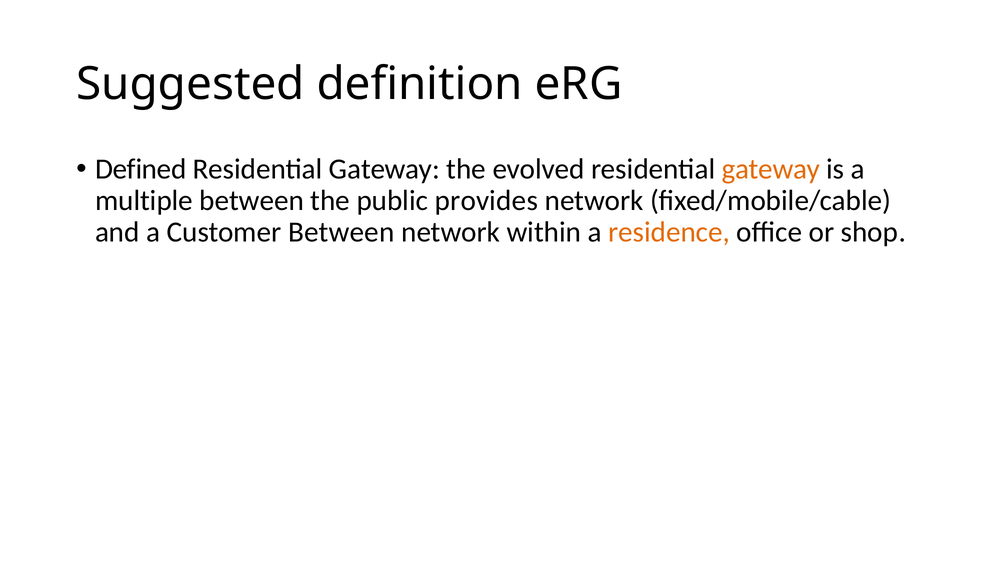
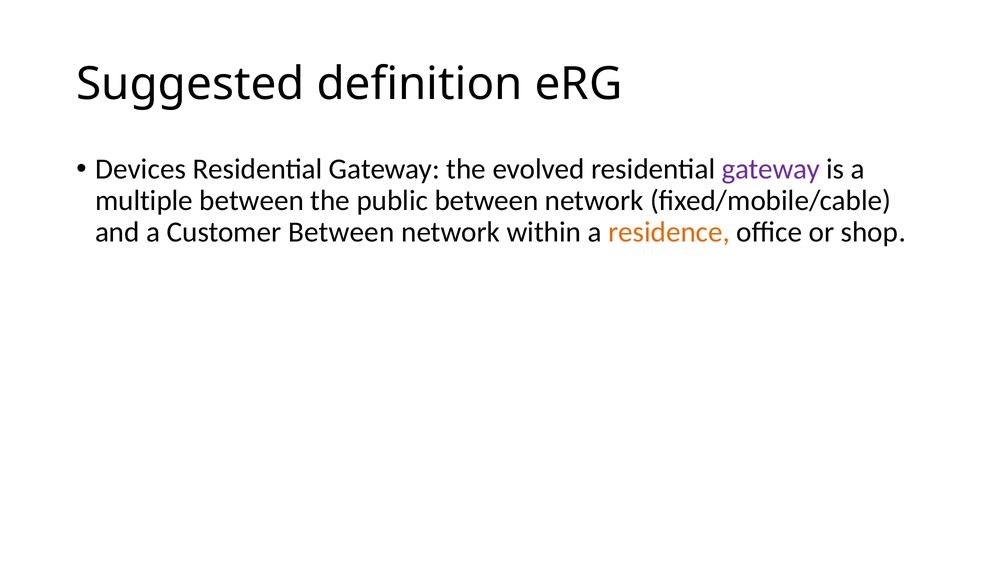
Defined: Defined -> Devices
gateway at (771, 169) colour: orange -> purple
public provides: provides -> between
